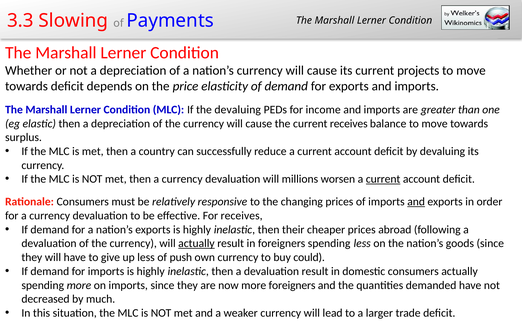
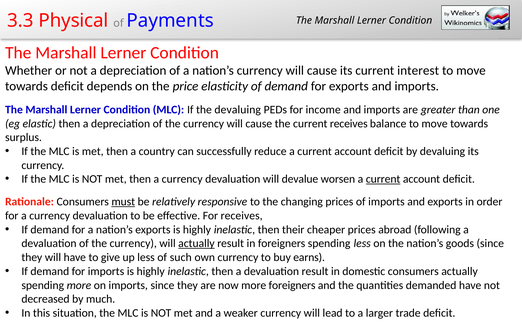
Slowing: Slowing -> Physical
projects: projects -> interest
millions: millions -> devalue
must underline: none -> present
and at (416, 202) underline: present -> none
push: push -> such
could: could -> earns
